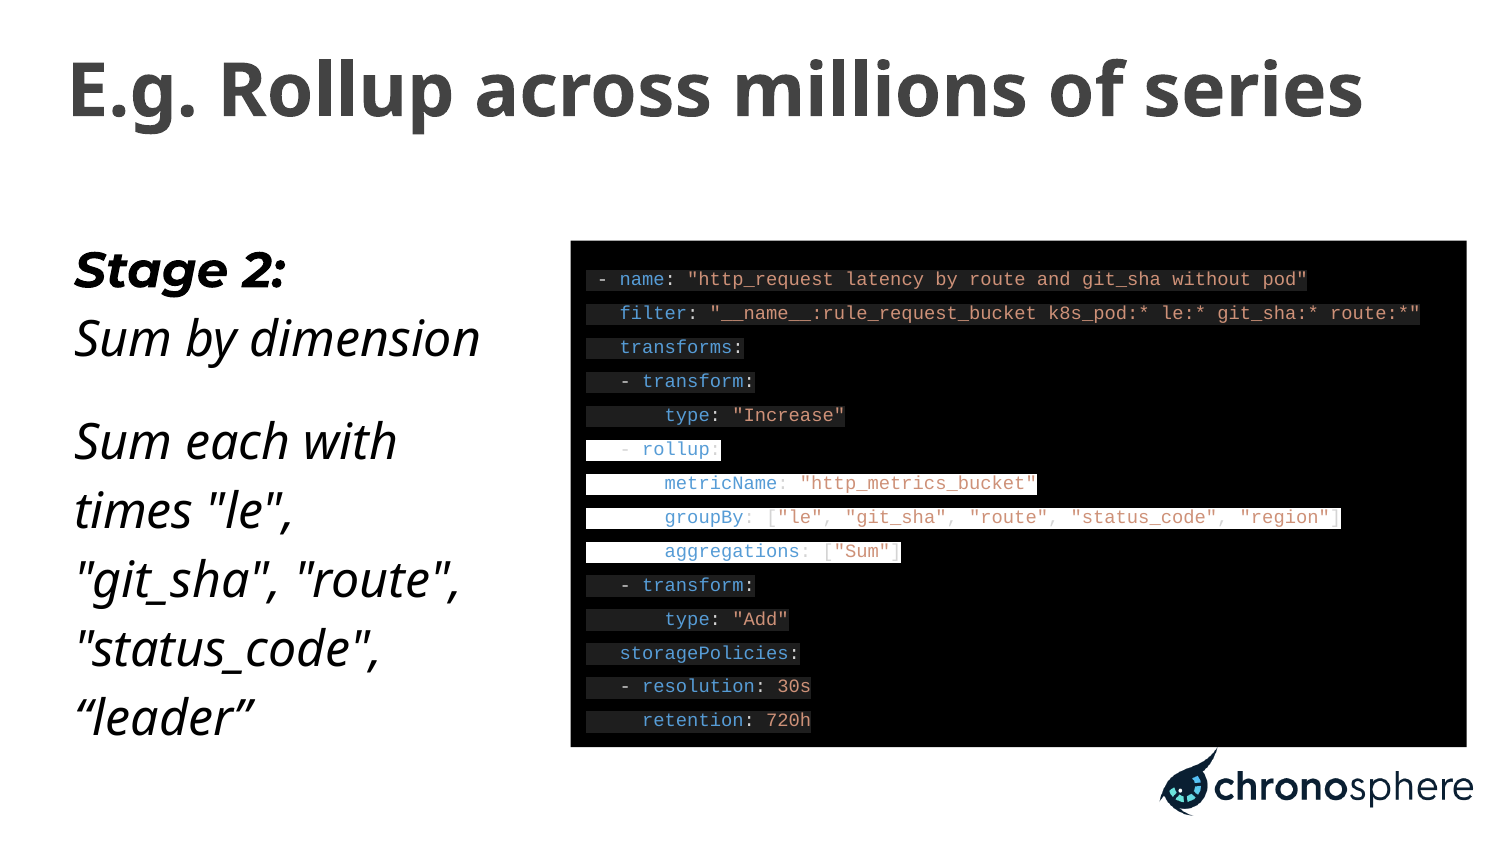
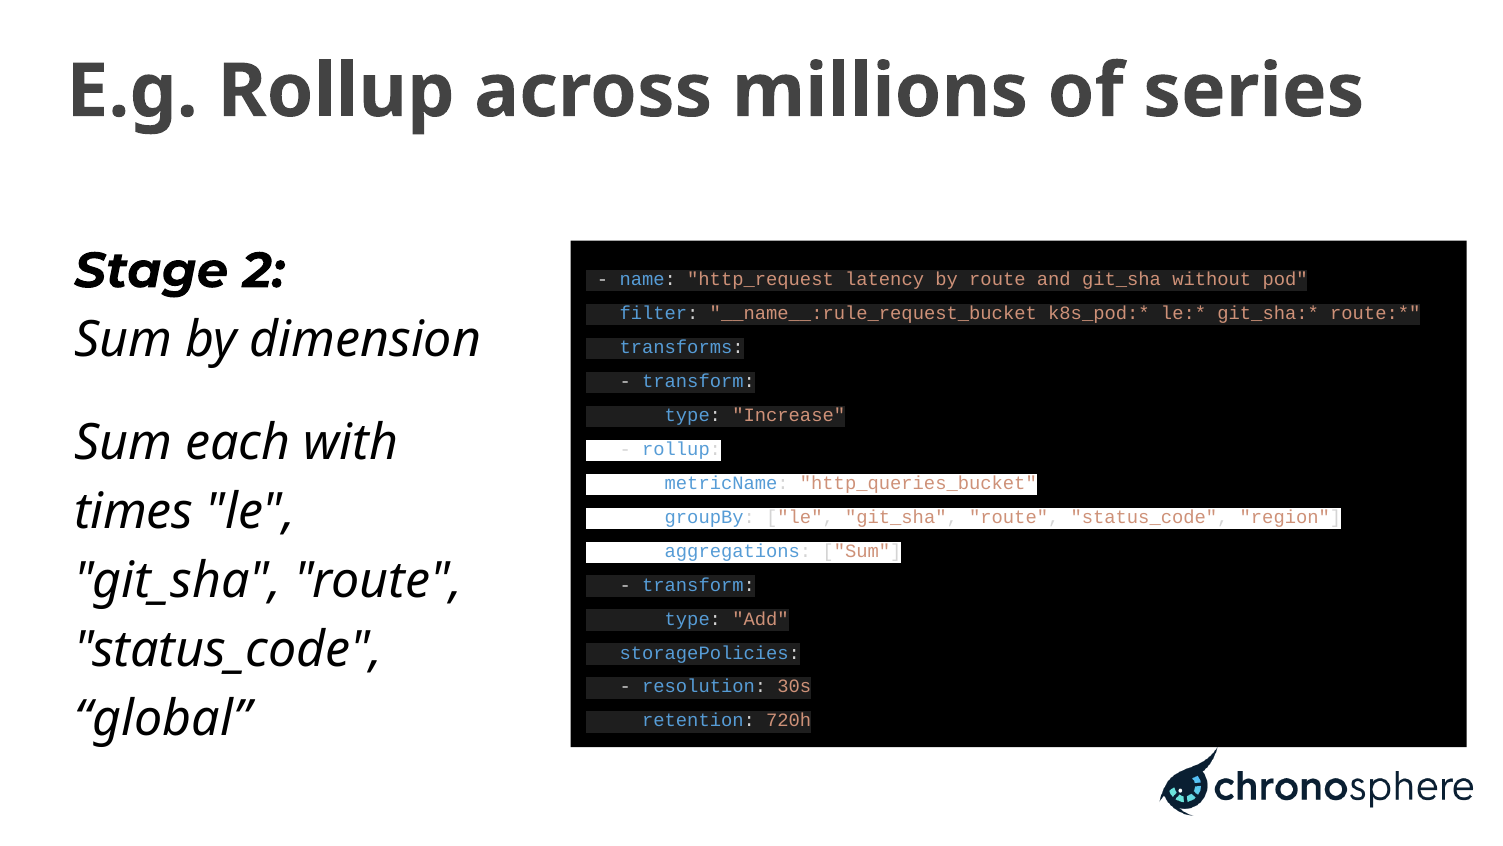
http_metrics_bucket: http_metrics_bucket -> http_queries_bucket
leader: leader -> global
